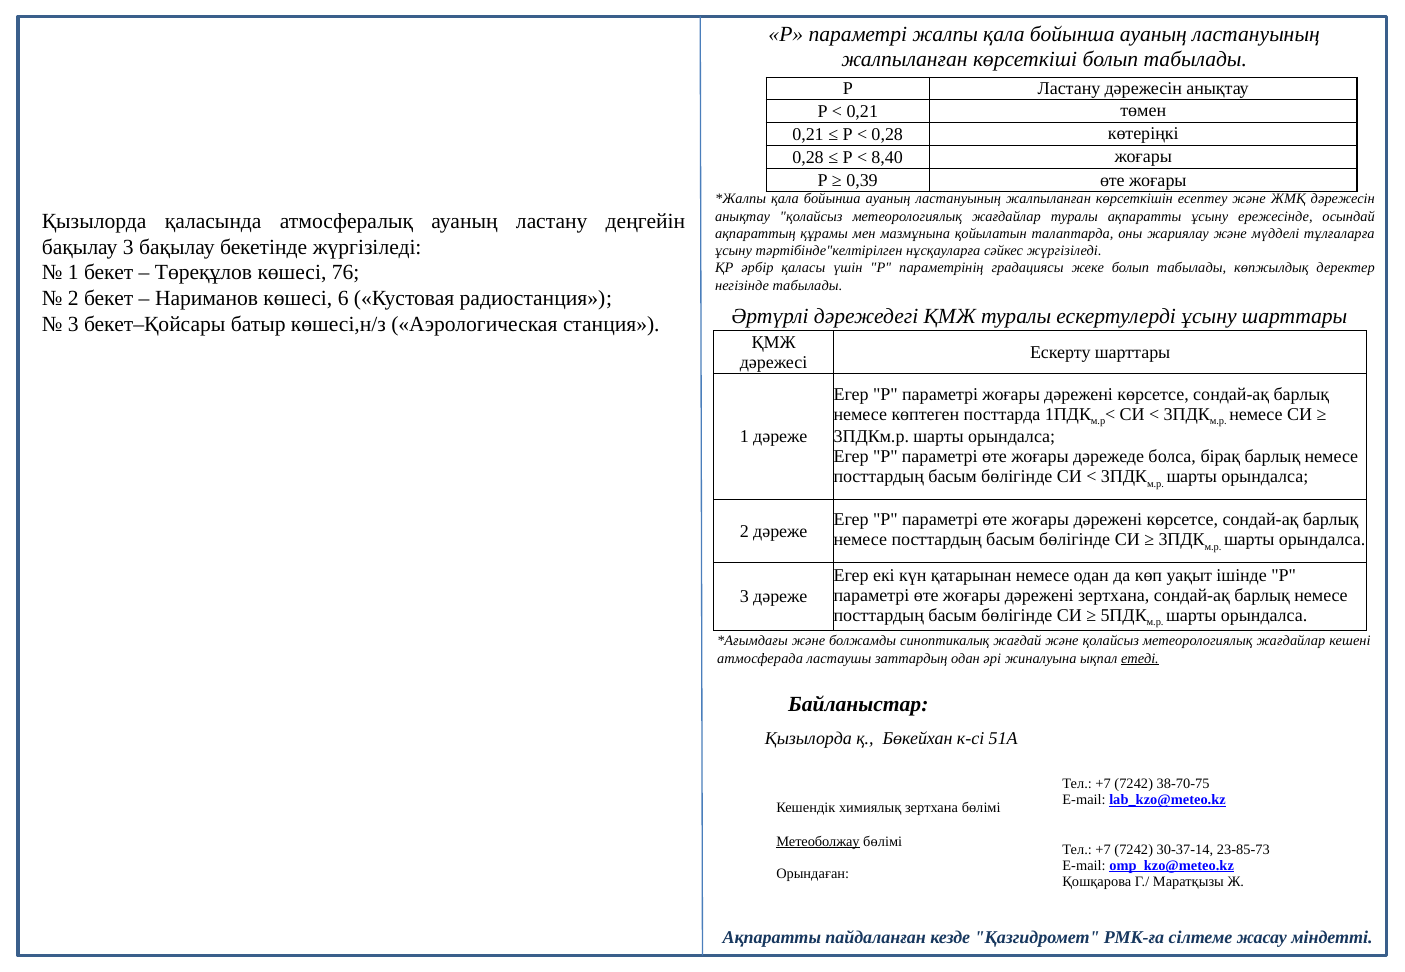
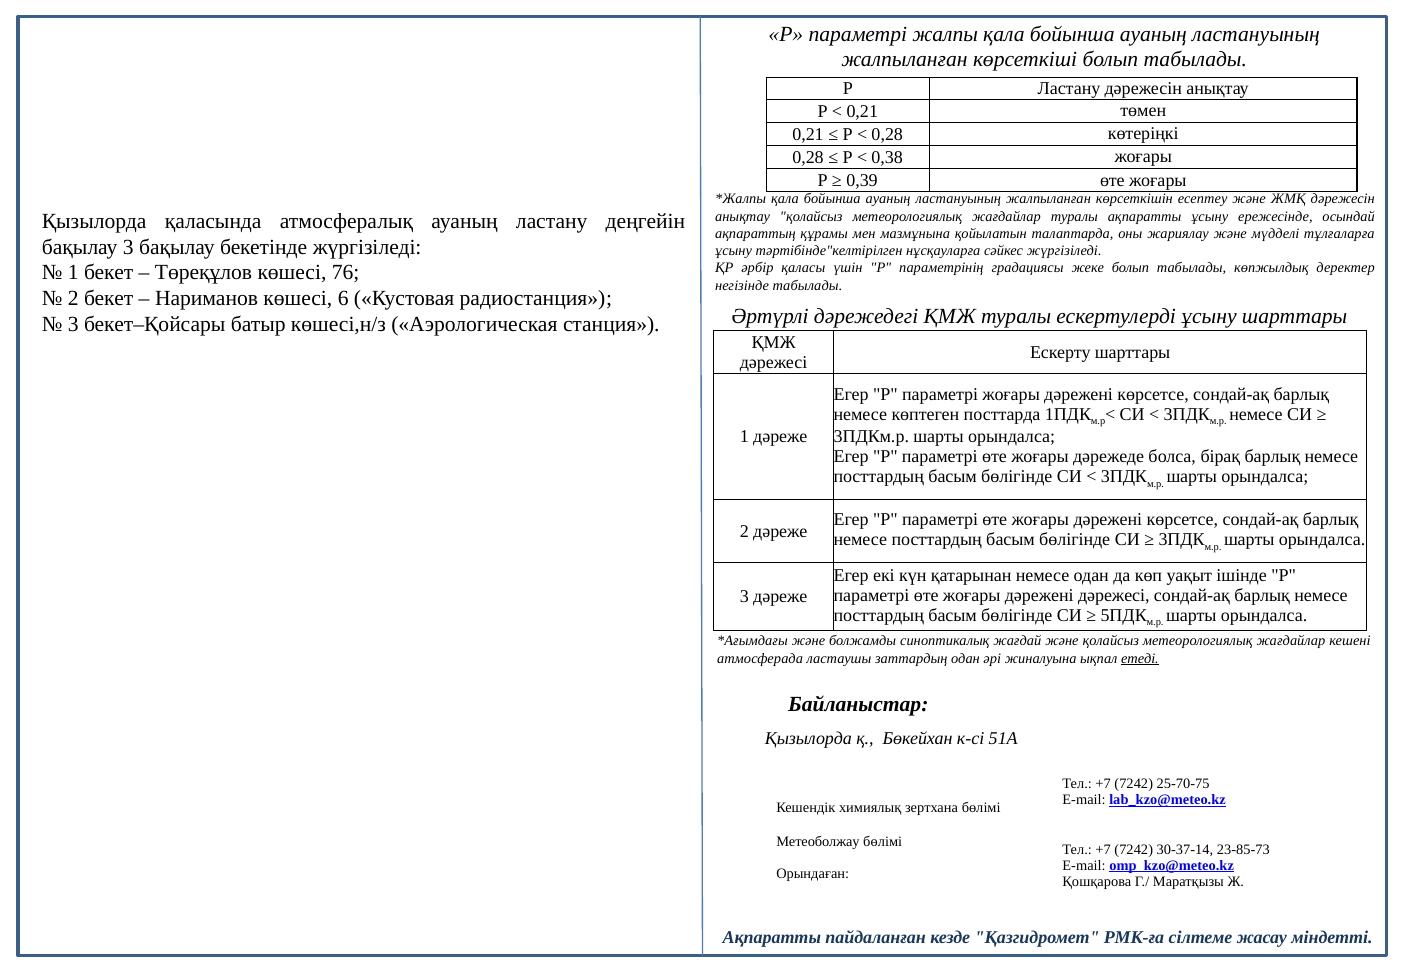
8,40: 8,40 -> 0,38
дәрежені зертхана: зертхана -> дәрежесі
38-70-75: 38-70-75 -> 25-70-75
Метеоболжау underline: present -> none
